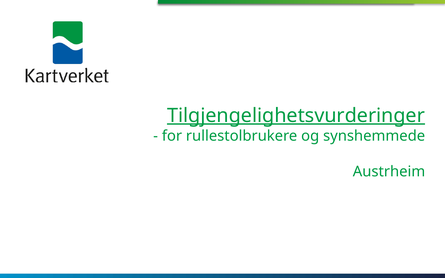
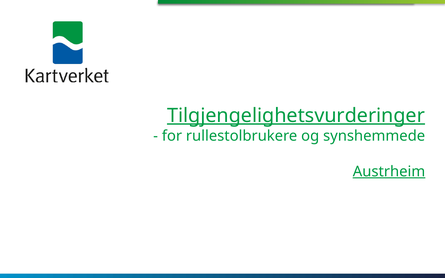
Austrheim underline: none -> present
